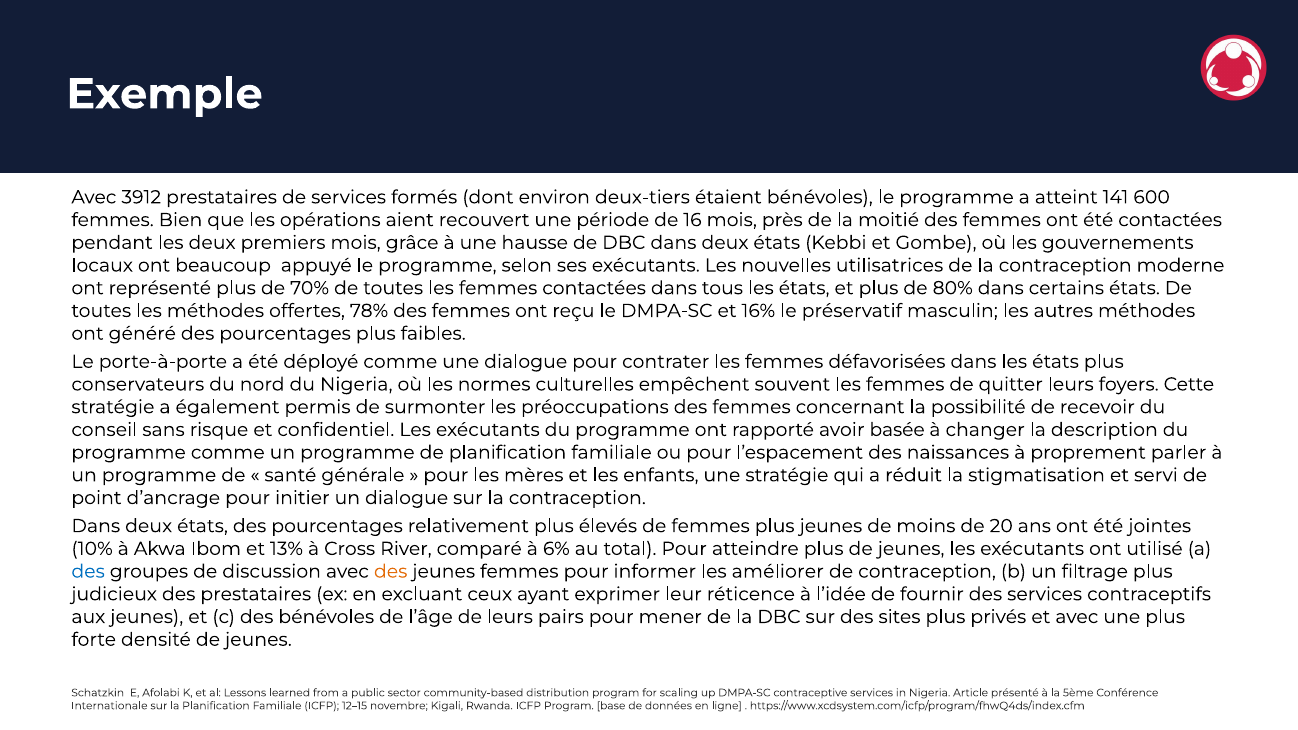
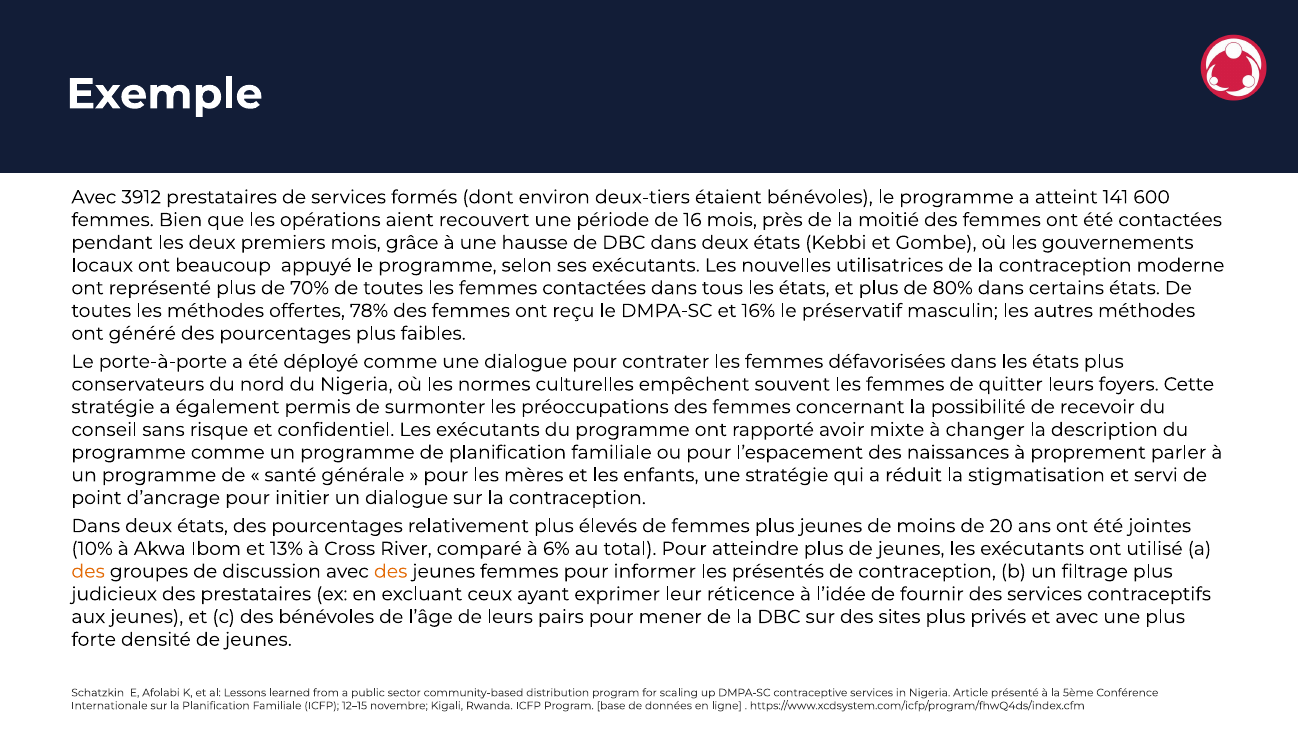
basée: basée -> mixte
des at (88, 572) colour: blue -> orange
améliorer: améliorer -> présentés
